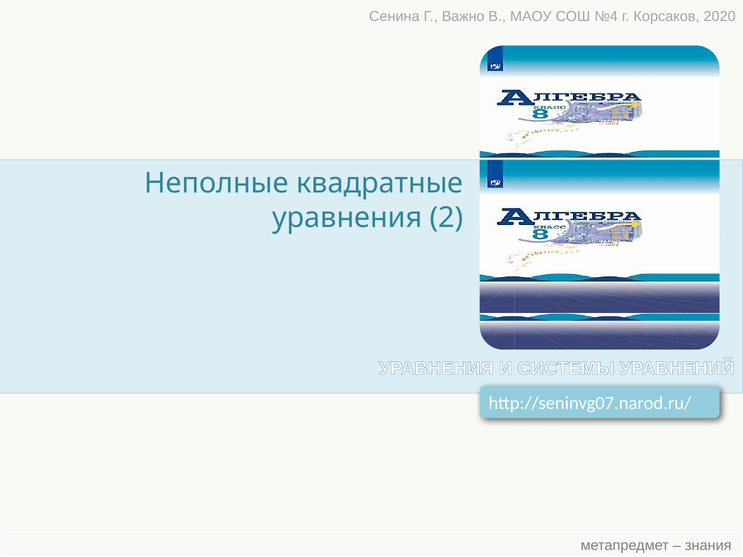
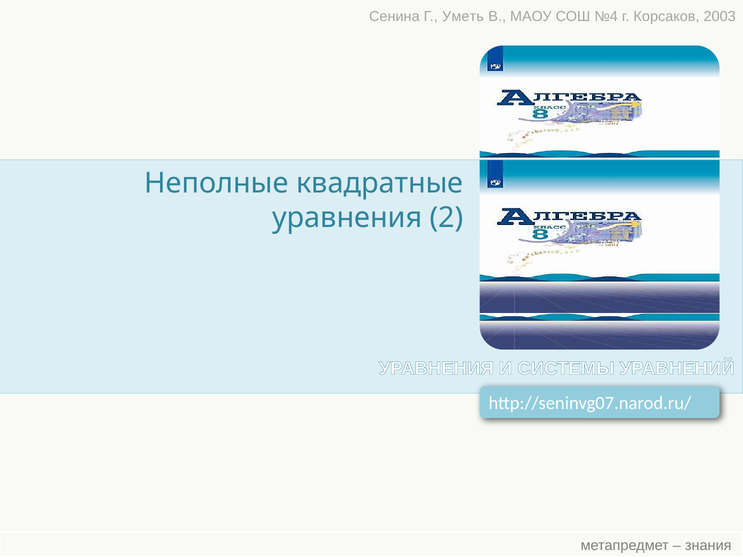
Важно: Важно -> Уметь
2020: 2020 -> 2003
